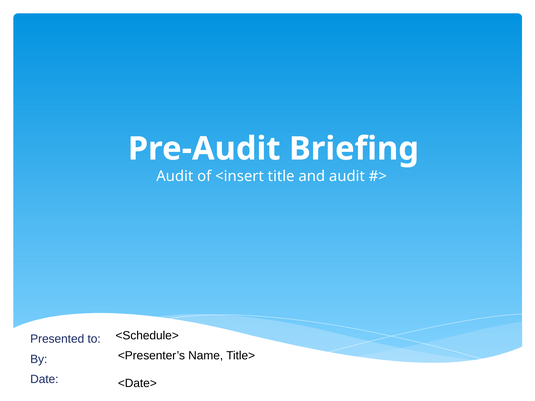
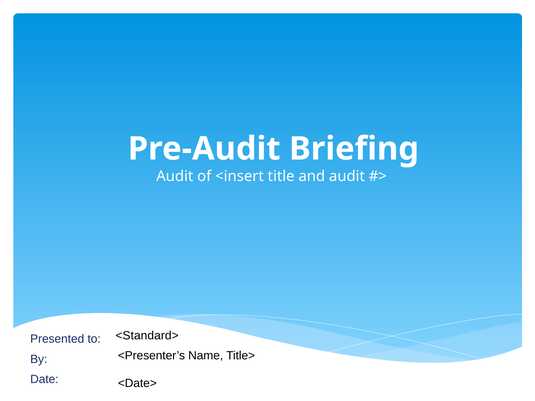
<Schedule>: <Schedule> -> <Standard>
